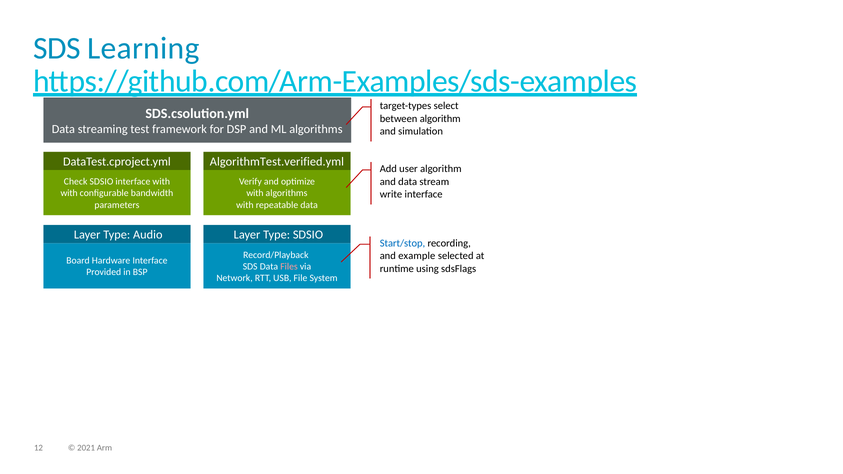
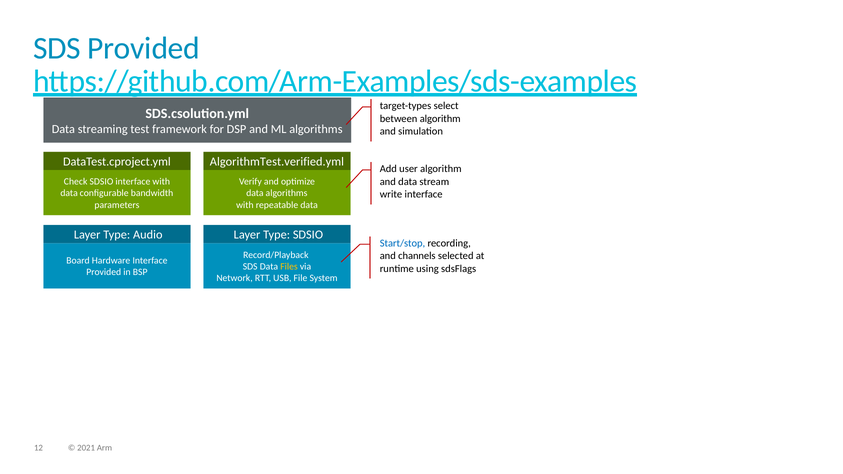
SDS Learning: Learning -> Provided
with at (69, 193): with -> data
with at (255, 193): with -> data
example: example -> channels
Files colour: pink -> yellow
